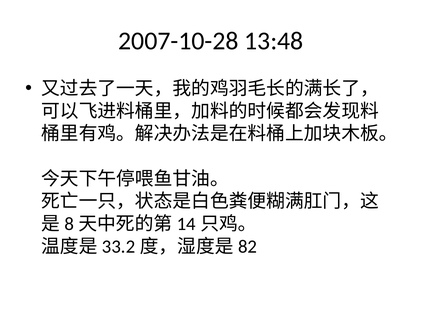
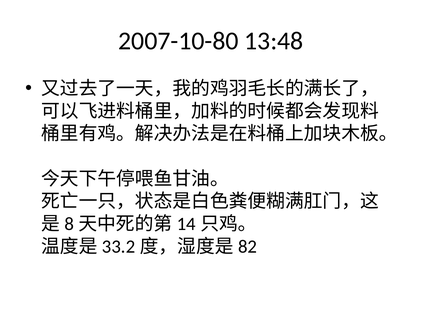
2007-10-28: 2007-10-28 -> 2007-10-80
